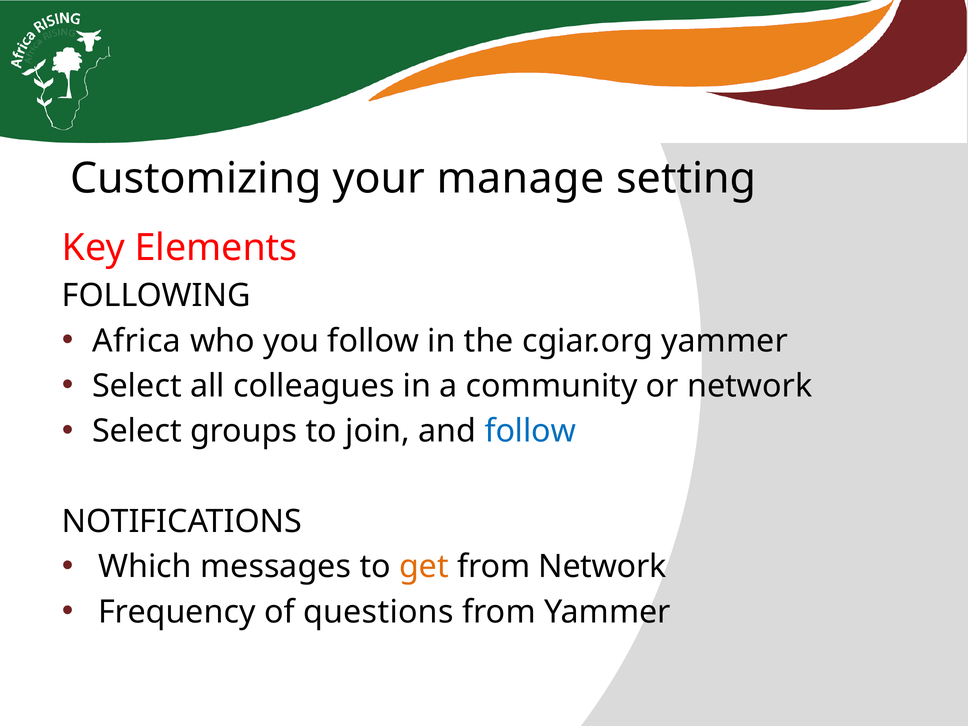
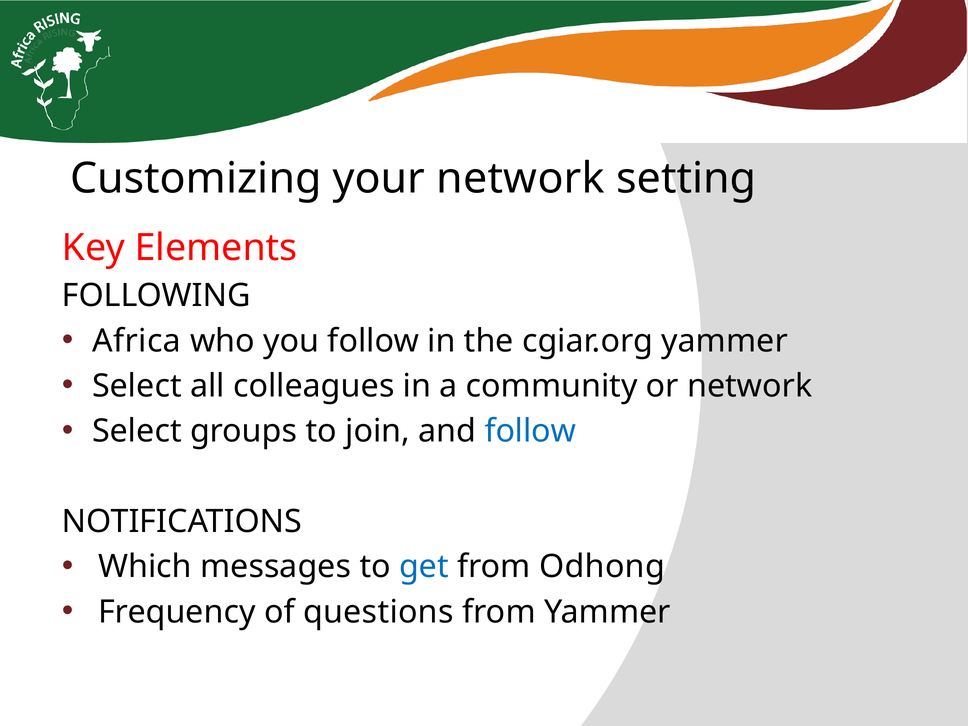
your manage: manage -> network
get colour: orange -> blue
from Network: Network -> Odhong
